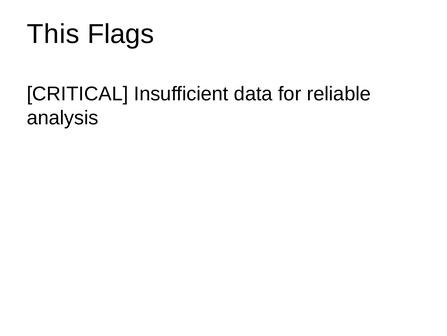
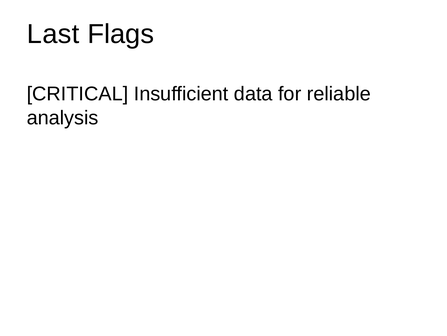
This: This -> Last
